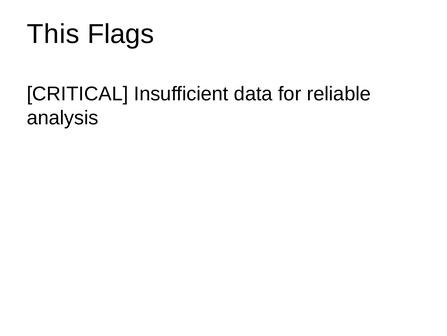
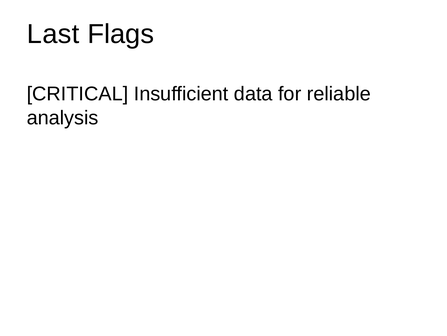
This: This -> Last
